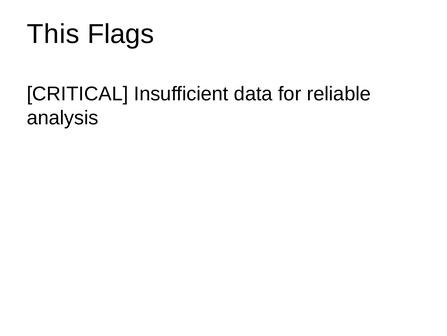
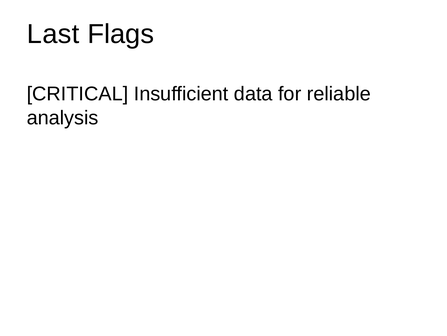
This: This -> Last
